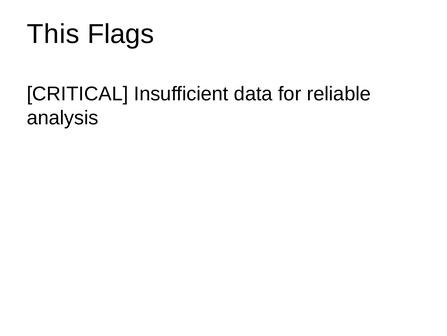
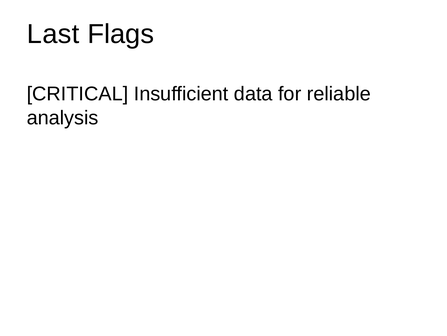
This: This -> Last
